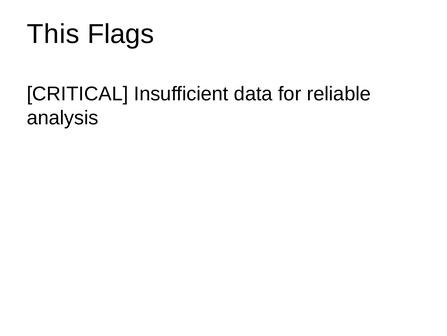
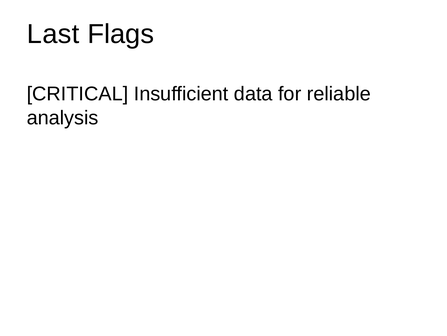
This: This -> Last
